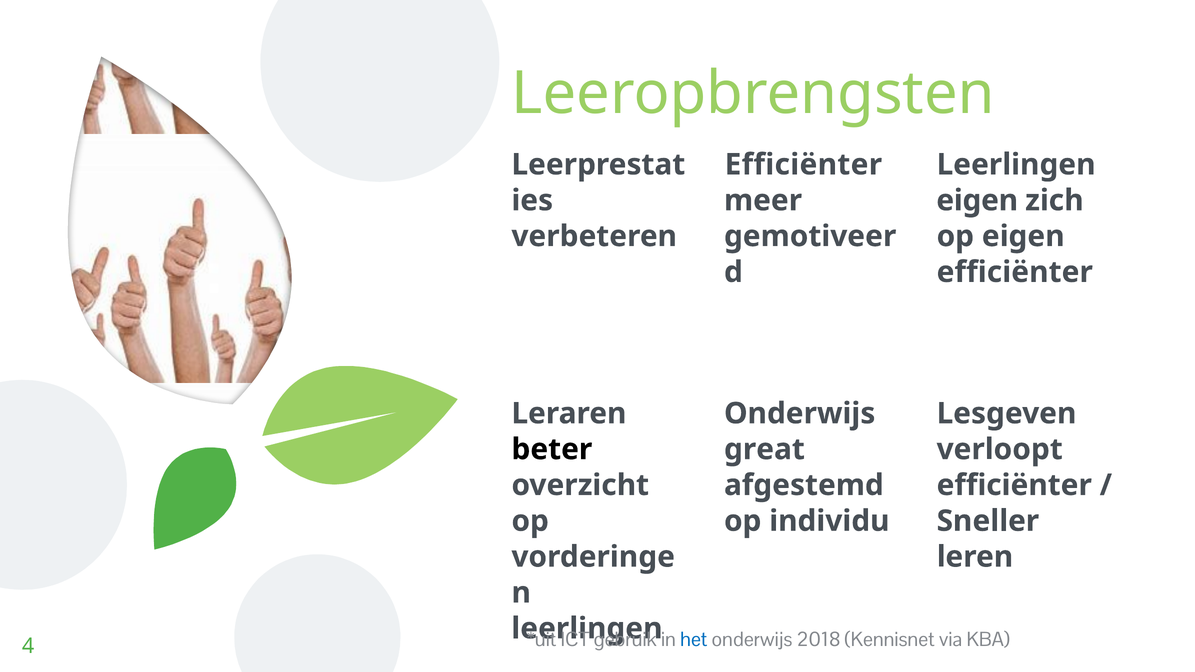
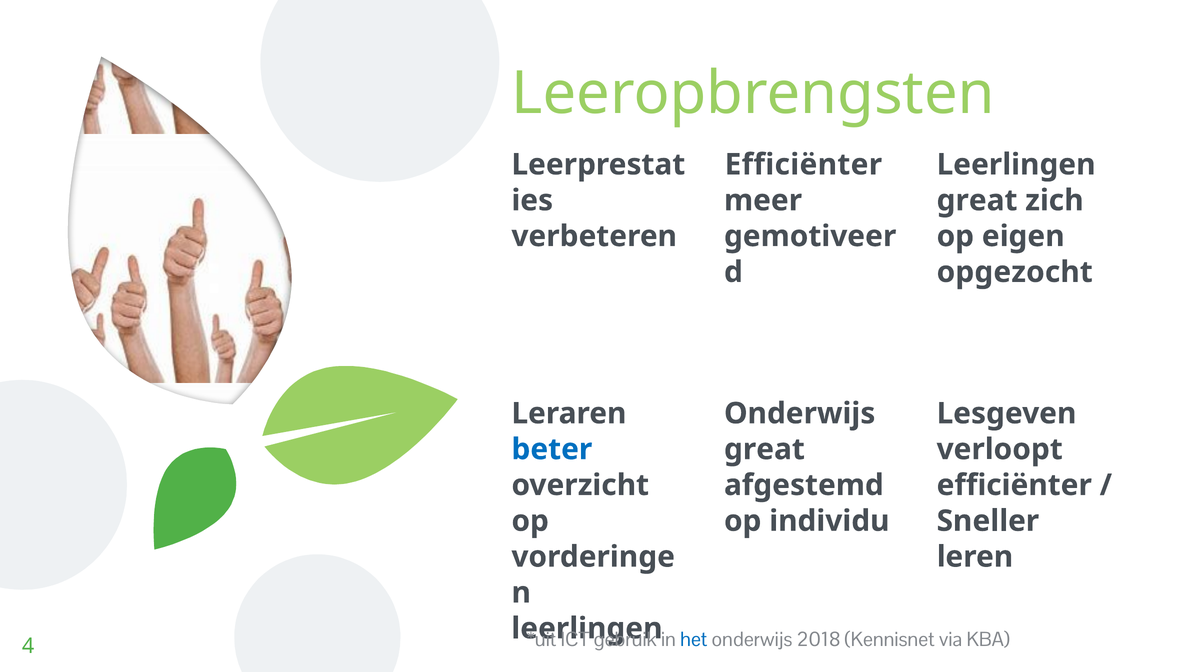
eigen at (977, 200): eigen -> great
efficiënter at (1015, 272): efficiënter -> opgezocht
beter colour: black -> blue
